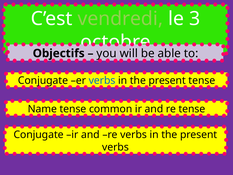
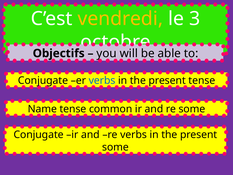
vendredi colour: light green -> yellow
re tense: tense -> some
verbs at (115, 147): verbs -> some
